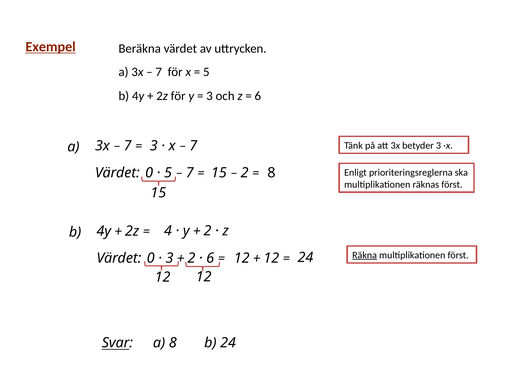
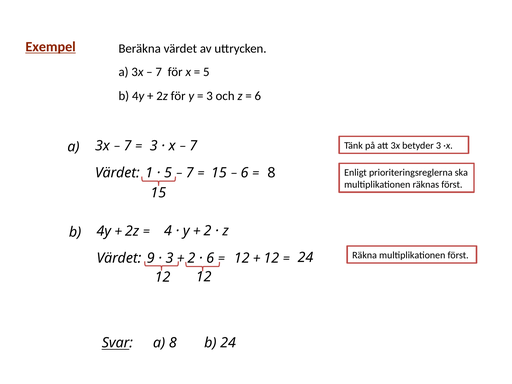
2 at (245, 173): 2 -> 6
0 at (149, 173): 0 -> 1
0 at (151, 258): 0 -> 9
Räkna underline: present -> none
